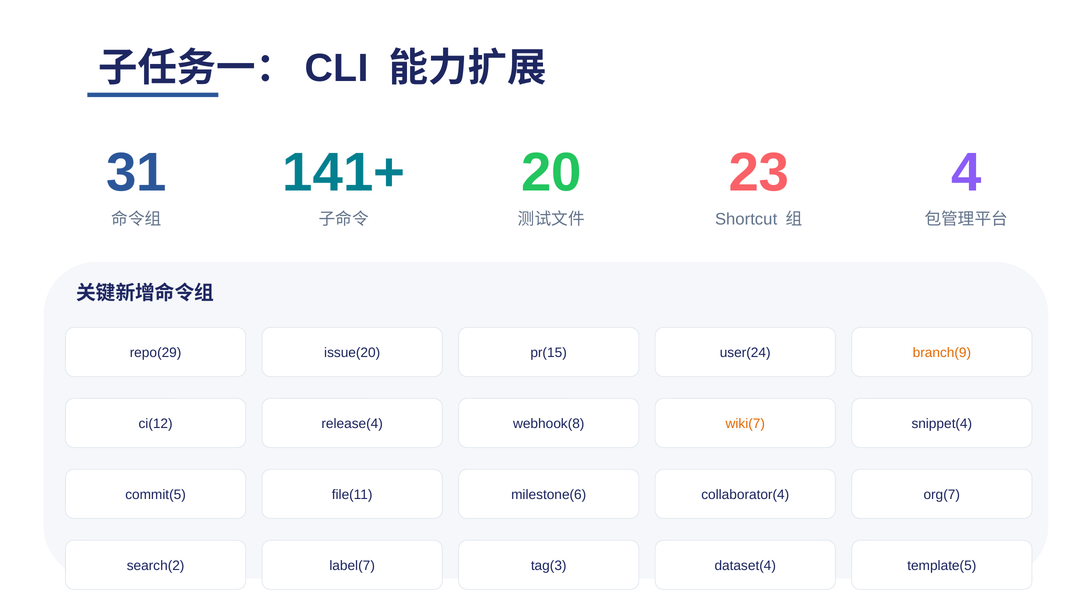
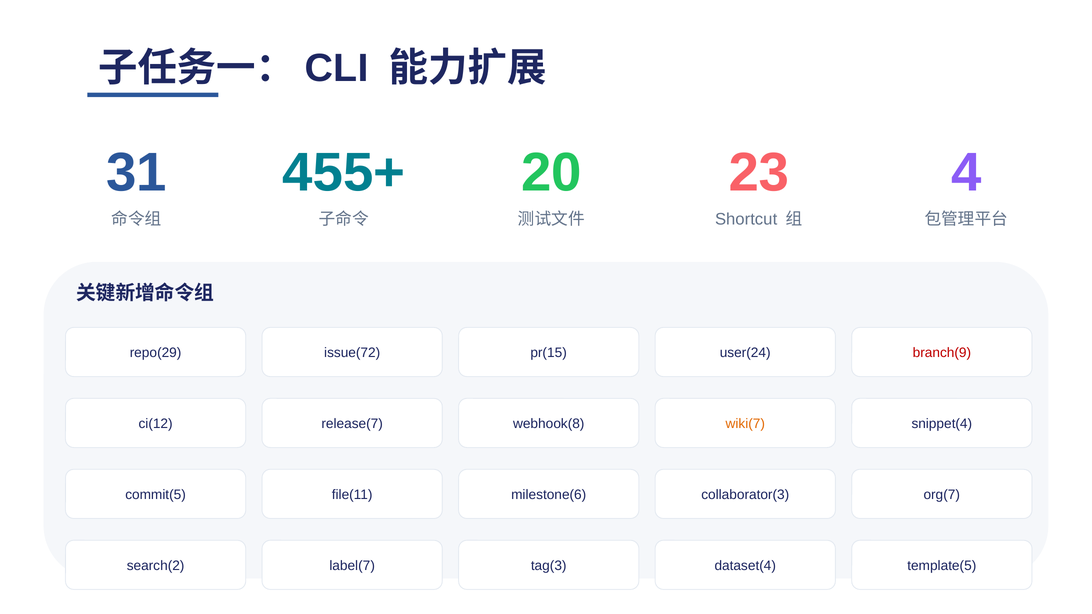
141+: 141+ -> 455+
issue(20: issue(20 -> issue(72
branch(9 colour: orange -> red
release(4: release(4 -> release(7
collaborator(4: collaborator(4 -> collaborator(3
